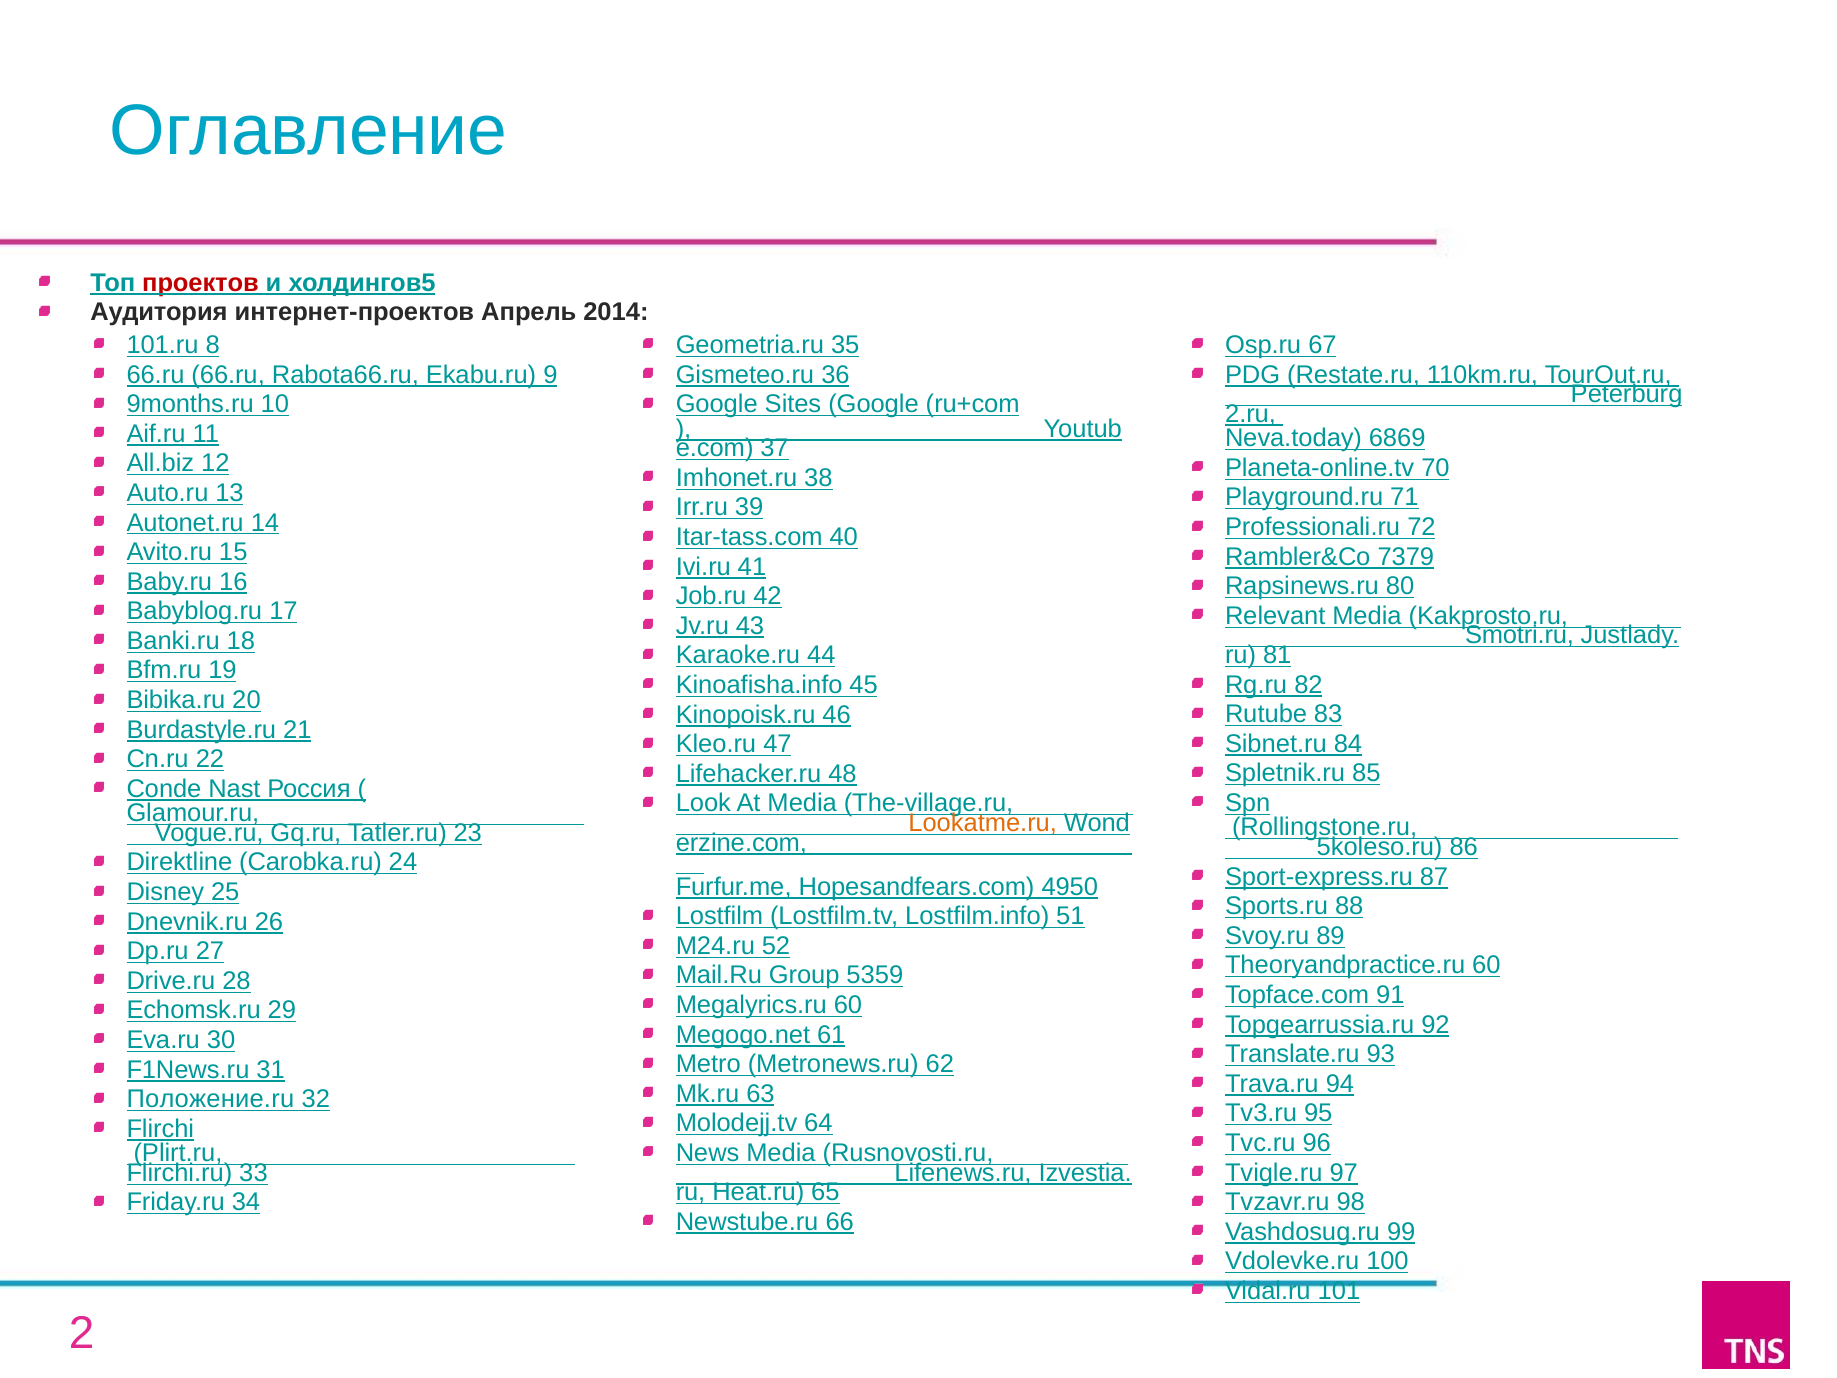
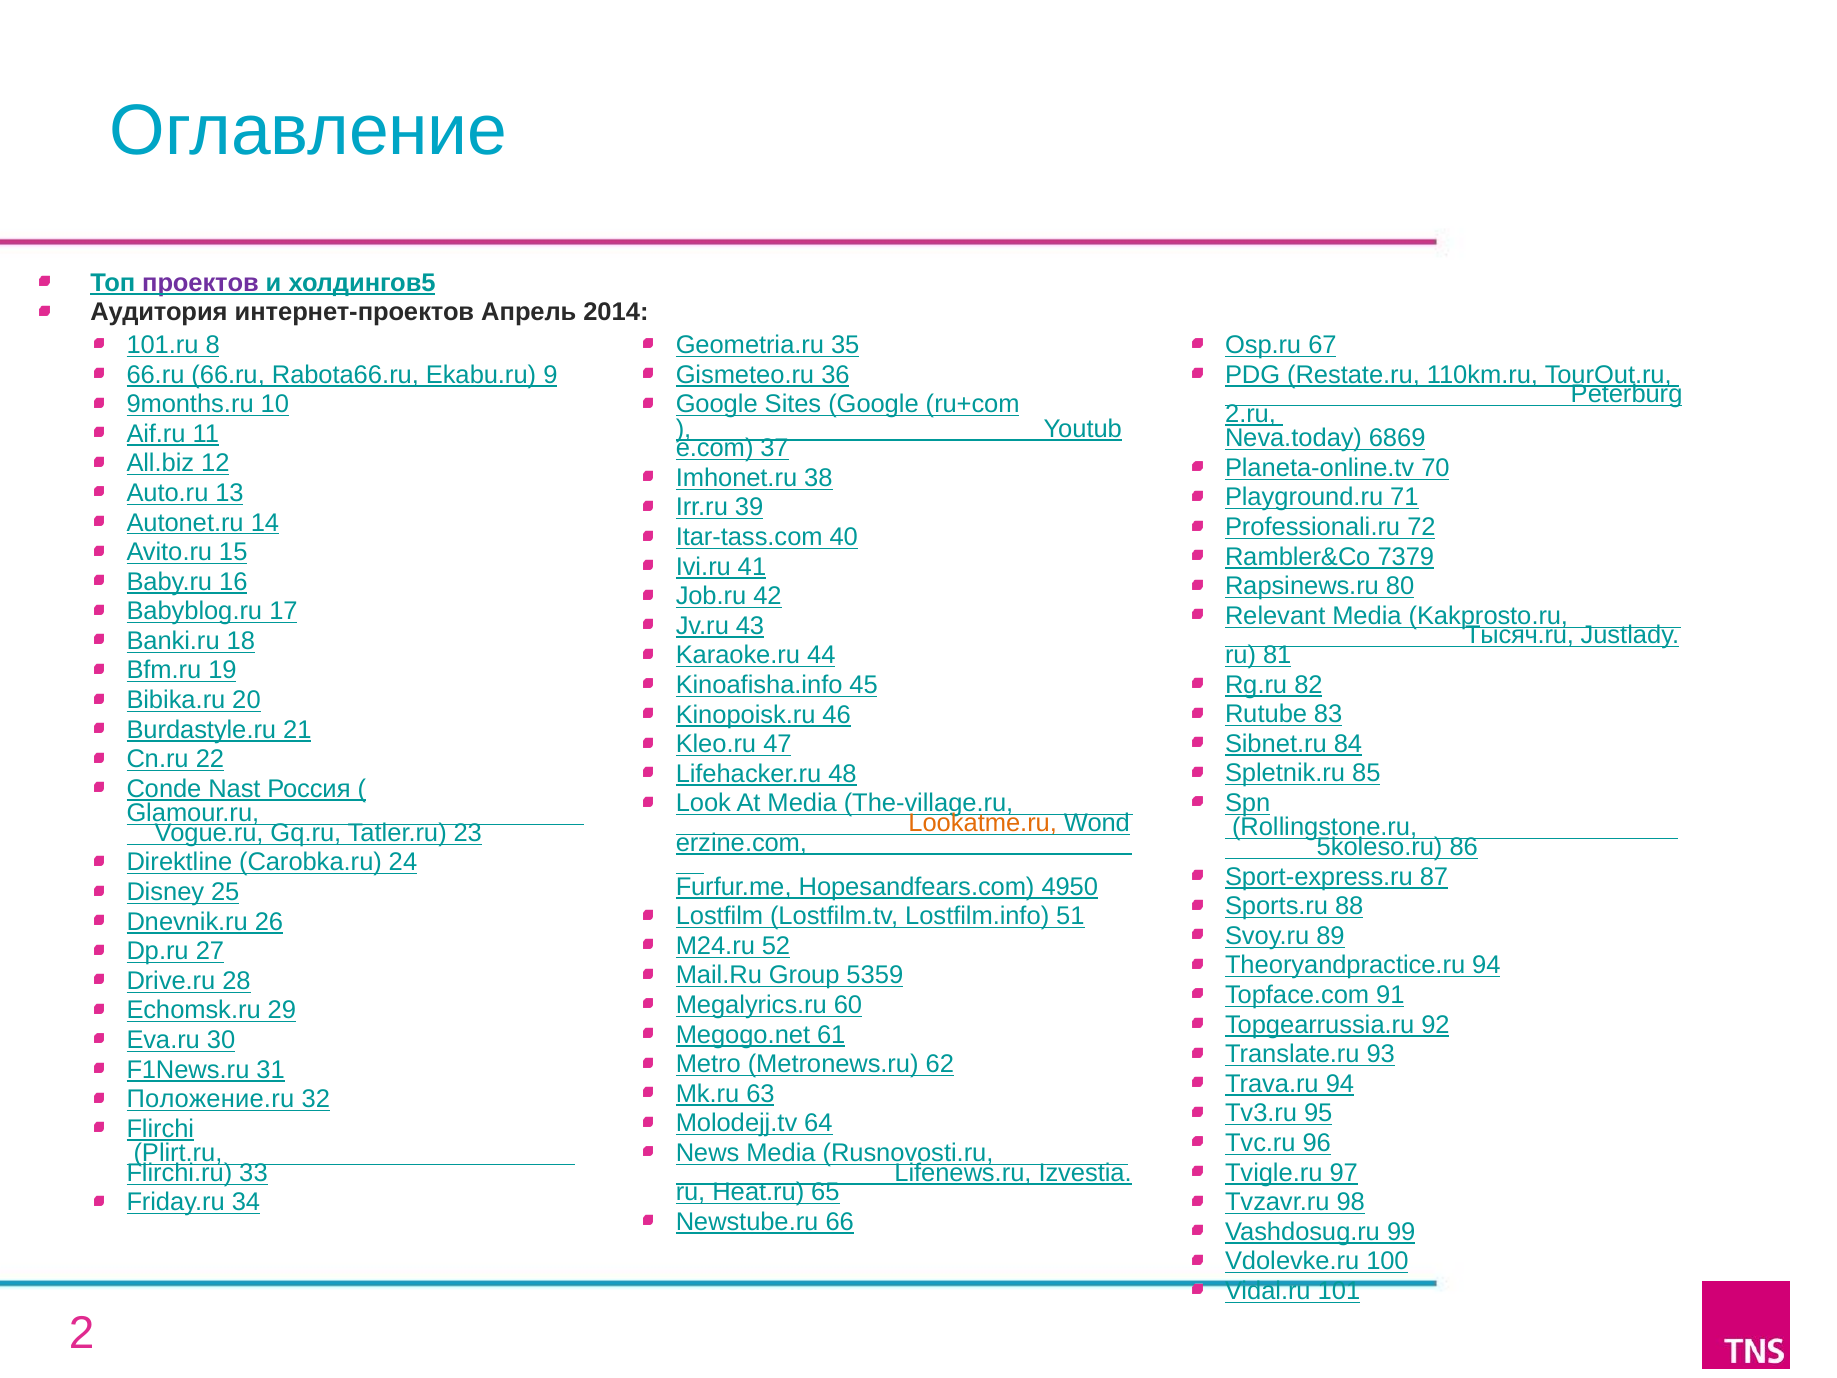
проектов colour: red -> purple
Smotri.ru: Smotri.ru -> Тысяч.ru
Theoryandpractice.ru 60: 60 -> 94
